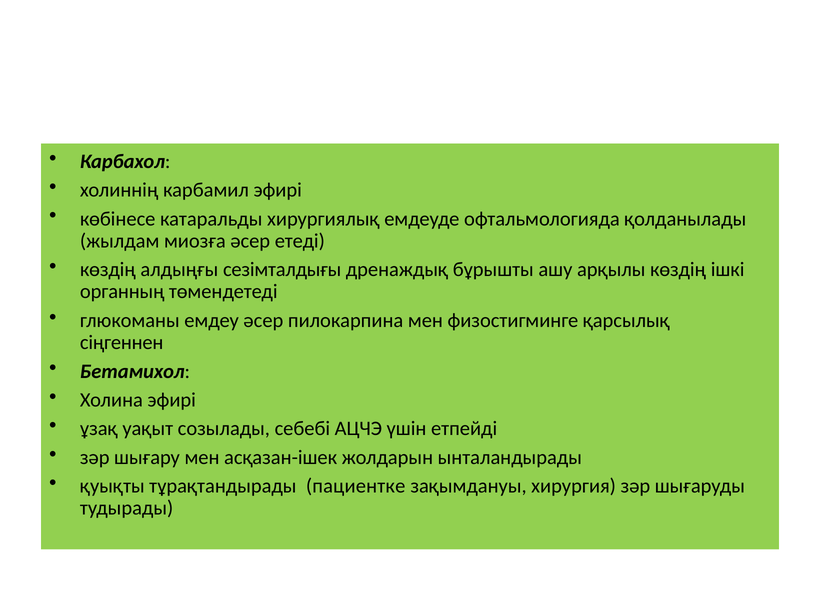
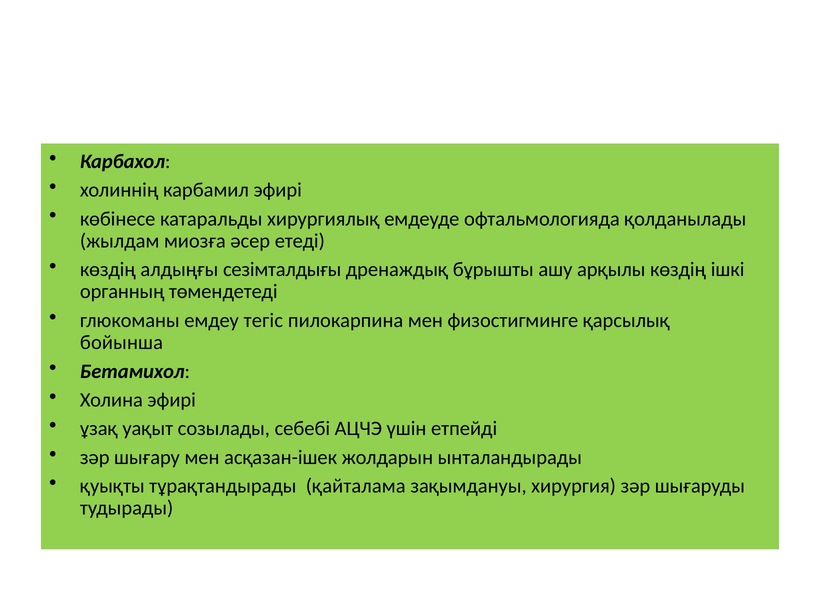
емдеу әсер: әсер -> тегіс
сіңгеннен: сіңгеннен -> бойынша
пациентке: пациентке -> қайталама
